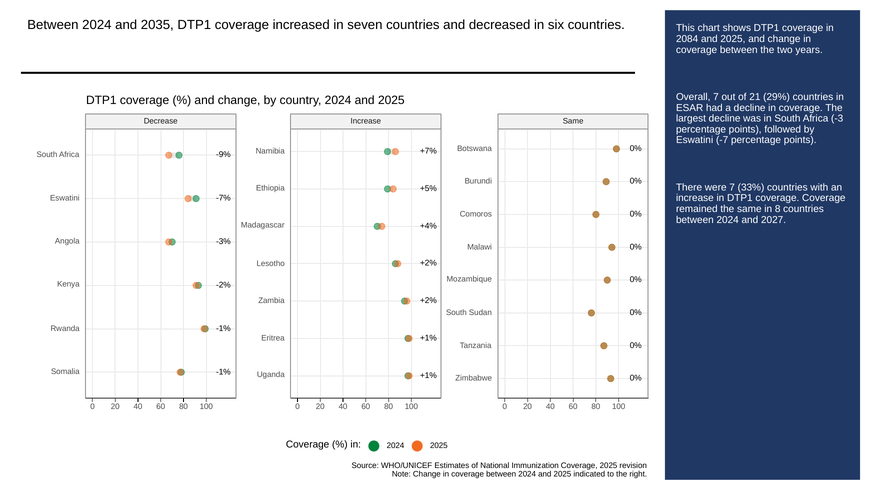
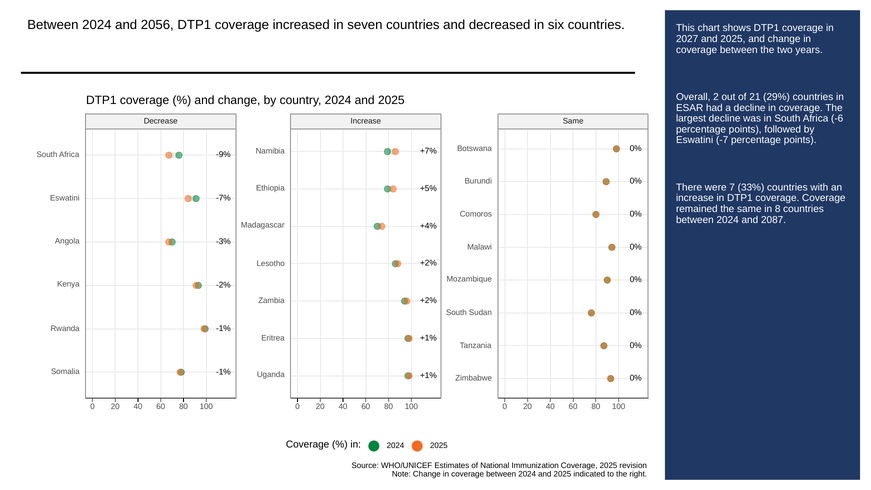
2035: 2035 -> 2056
2084: 2084 -> 2027
Overall 7: 7 -> 2
-3: -3 -> -6
2027: 2027 -> 2087
